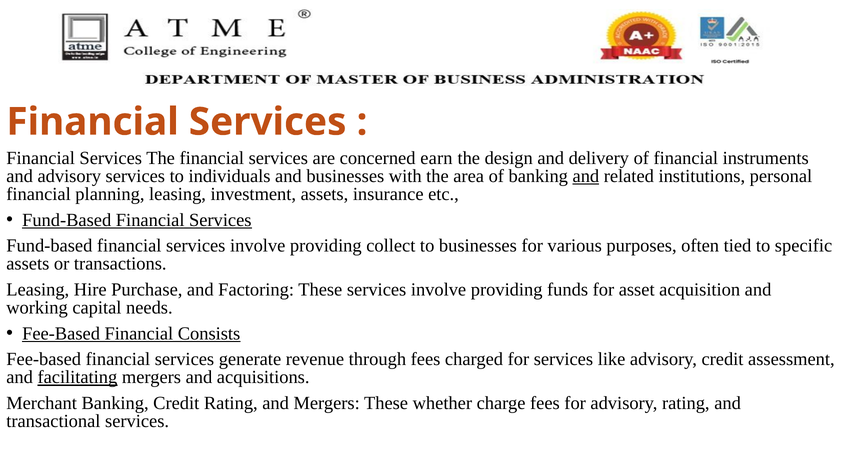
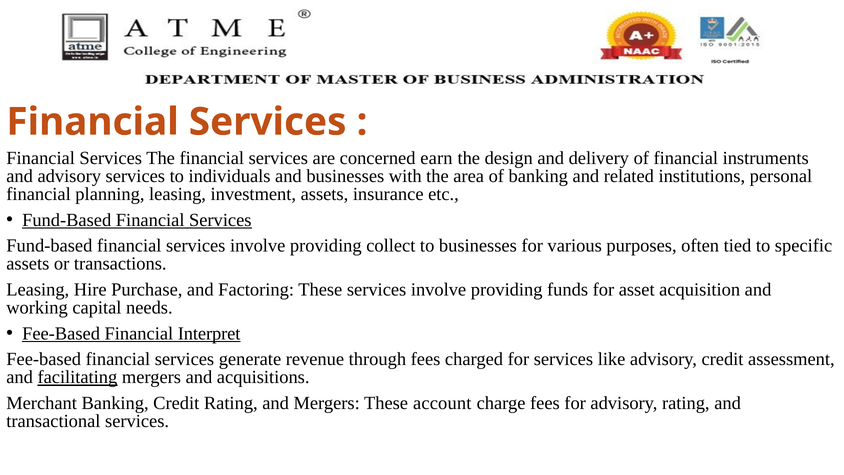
and at (586, 176) underline: present -> none
Consists: Consists -> Interpret
whether: whether -> account
